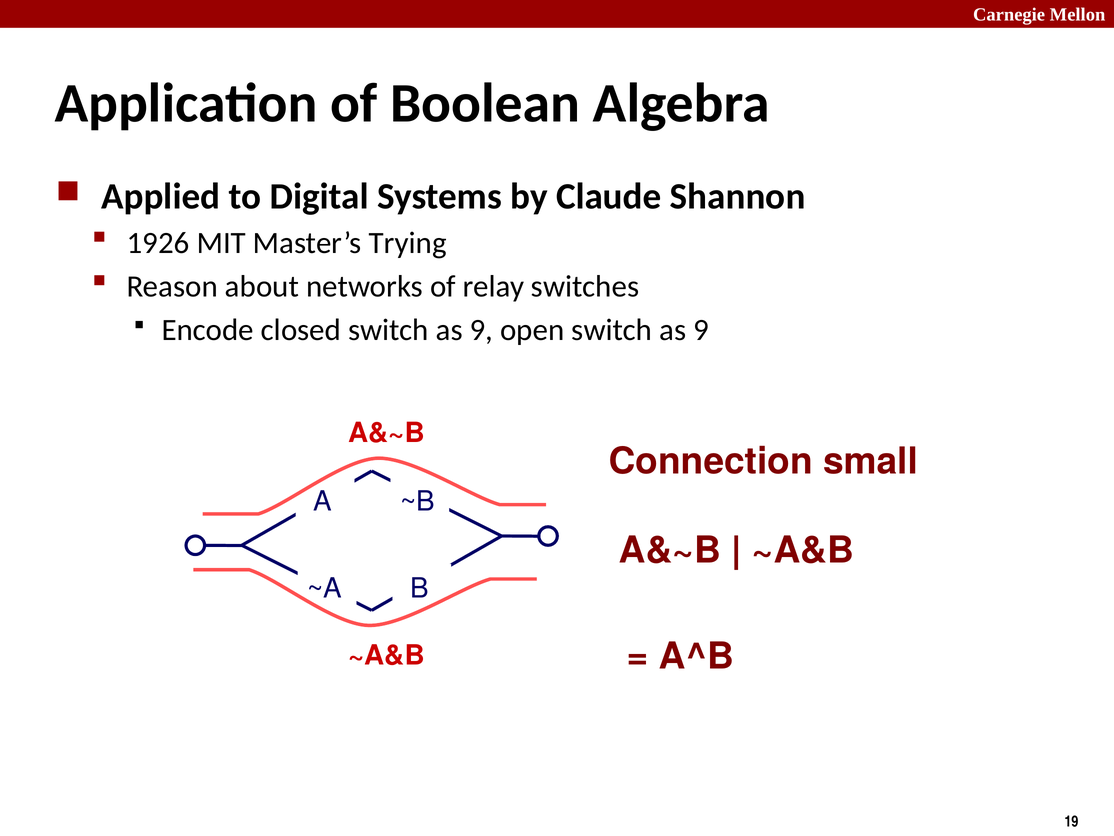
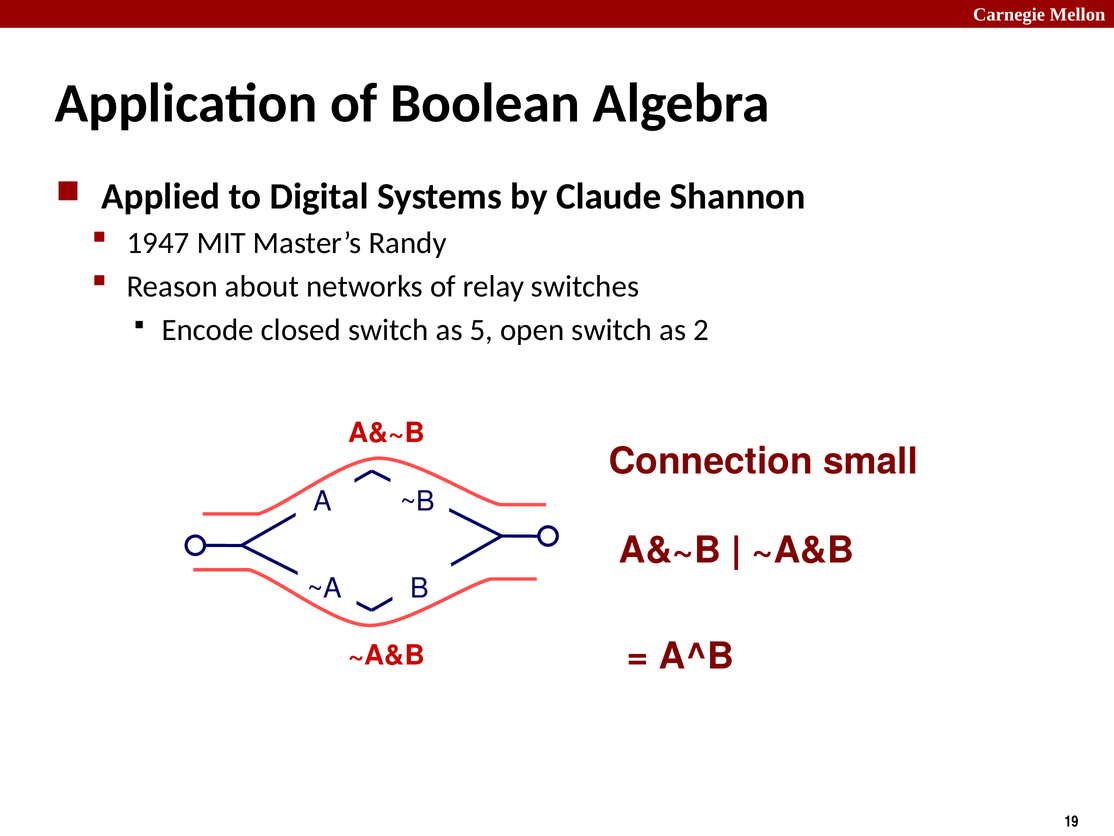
1926: 1926 -> 1947
Trying: Trying -> Randy
closed switch as 9: 9 -> 5
open switch as 9: 9 -> 2
